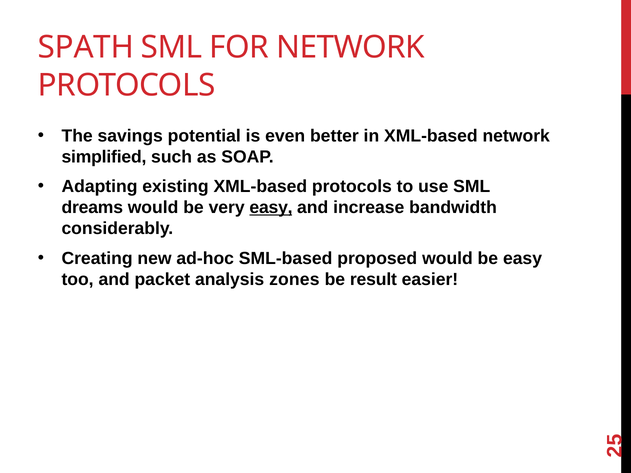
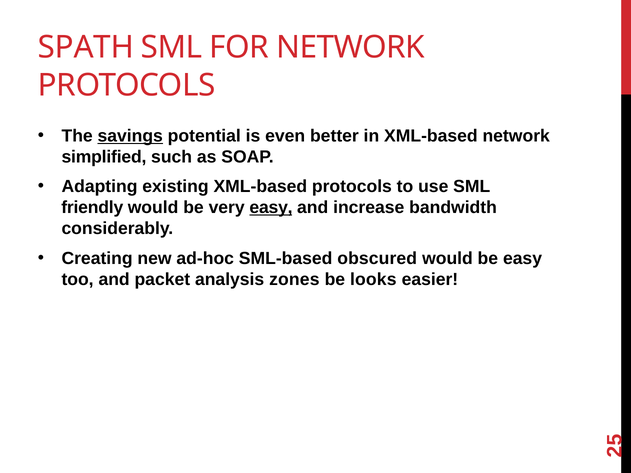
savings underline: none -> present
dreams: dreams -> friendly
proposed: proposed -> obscured
result: result -> looks
